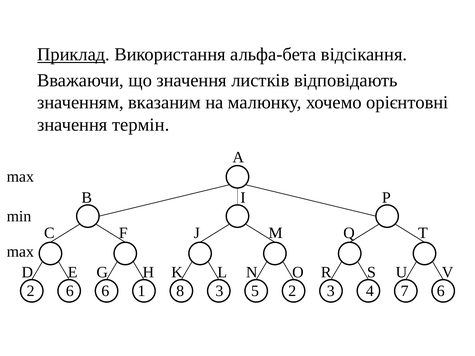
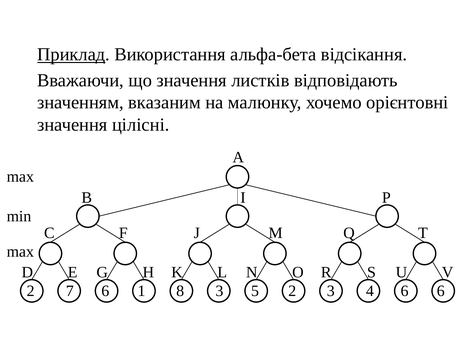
термін: термін -> цілісні
2 6: 6 -> 7
4 7: 7 -> 6
